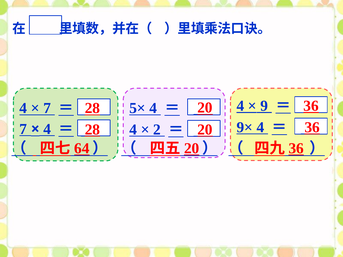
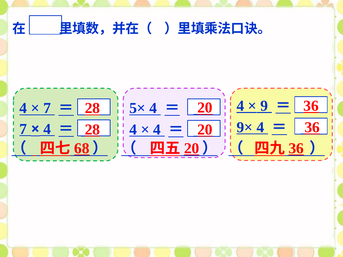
2 at (157, 130): 2 -> 4
64: 64 -> 68
